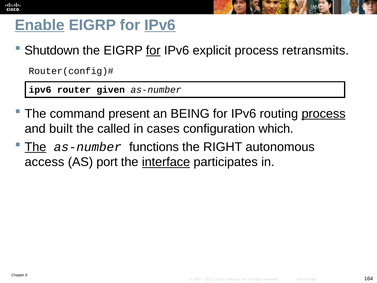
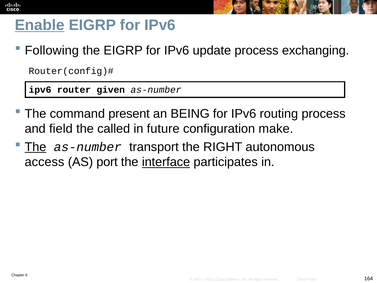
IPv6 at (160, 25) underline: present -> none
Shutdown: Shutdown -> Following
for at (153, 50) underline: present -> none
explicit: explicit -> update
retransmits: retransmits -> exchanging
process at (324, 114) underline: present -> none
built: built -> field
cases: cases -> future
which: which -> make
functions: functions -> transport
